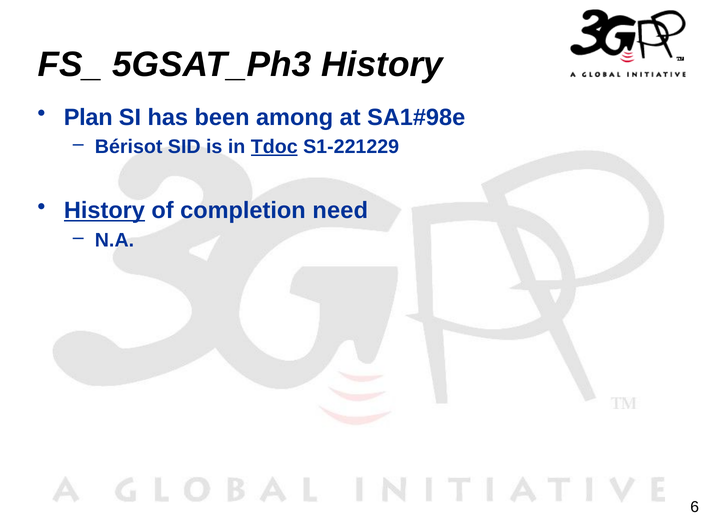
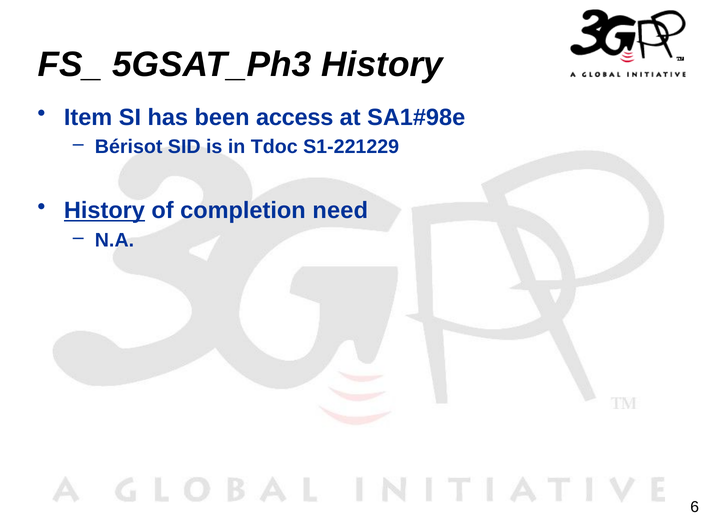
Plan: Plan -> Item
among: among -> access
Tdoc underline: present -> none
